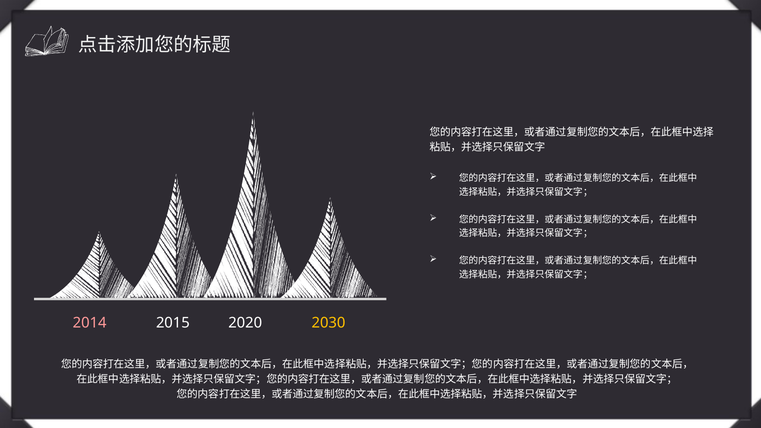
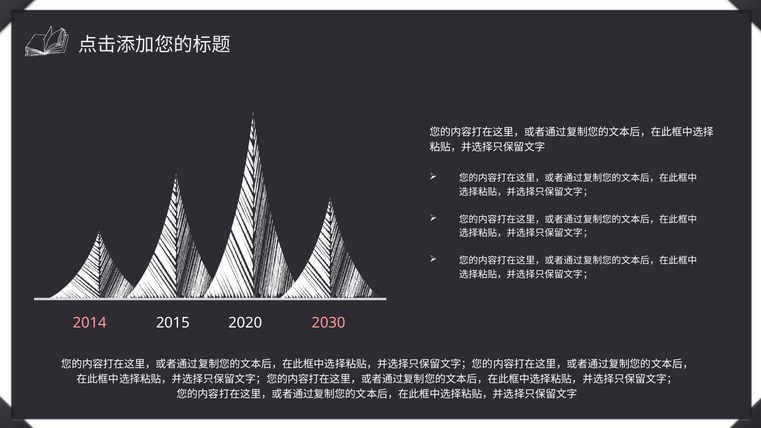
2030 colour: yellow -> pink
